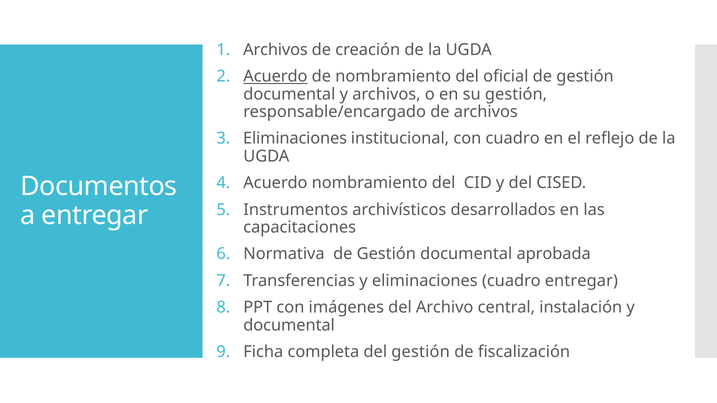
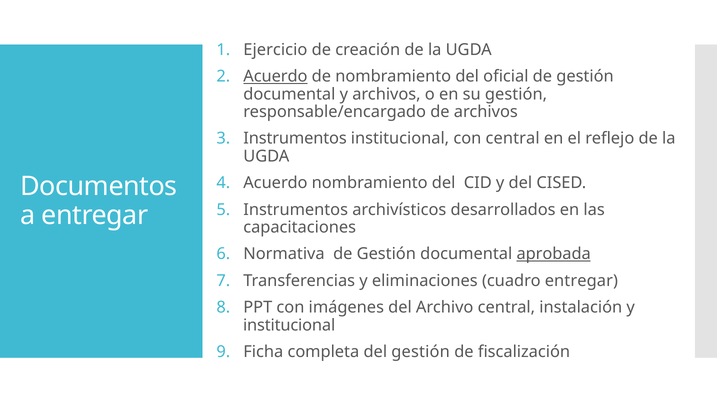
Archivos at (275, 50): Archivos -> Ejercicio
Eliminaciones at (295, 139): Eliminaciones -> Instrumentos
con cuadro: cuadro -> central
aprobada underline: none -> present
documental at (289, 325): documental -> institucional
